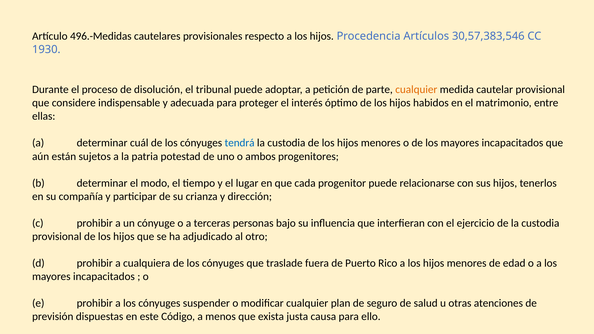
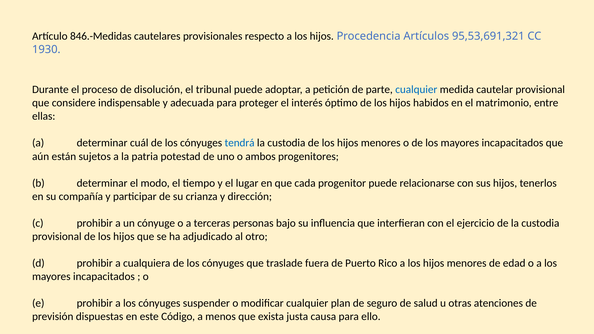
496.-Medidas: 496.-Medidas -> 846.-Medidas
30,57,383,546: 30,57,383,546 -> 95,53,691,321
cualquier at (416, 90) colour: orange -> blue
